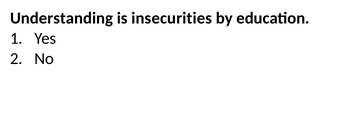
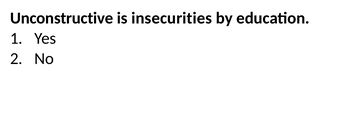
Understanding: Understanding -> Unconstructive
